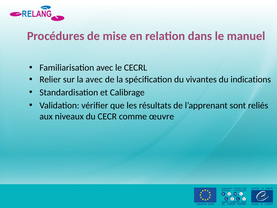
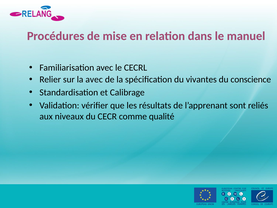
indications: indications -> conscience
œuvre: œuvre -> qualité
